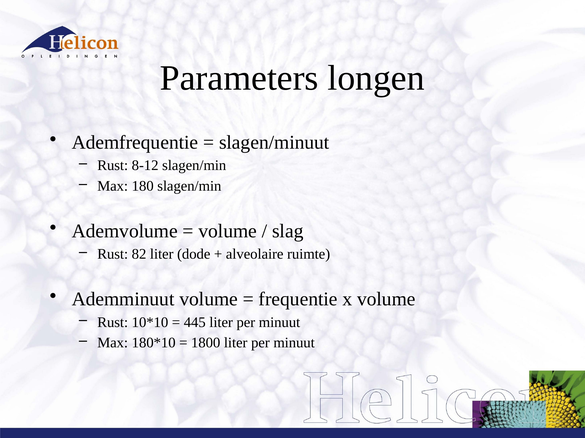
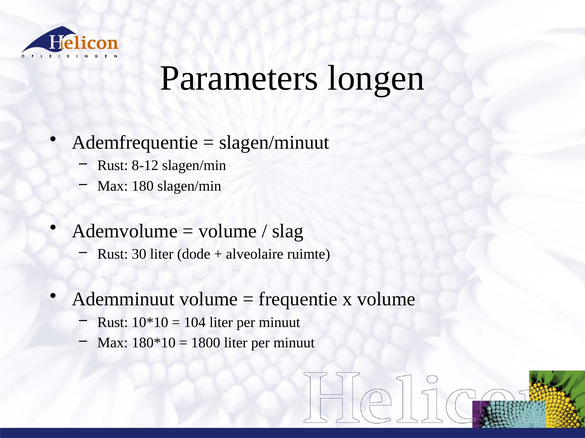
82: 82 -> 30
445: 445 -> 104
